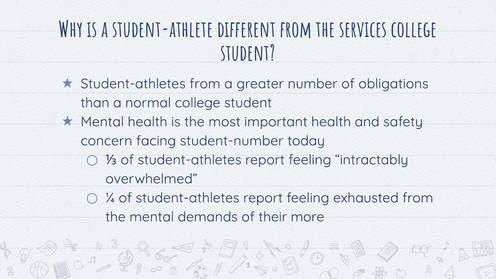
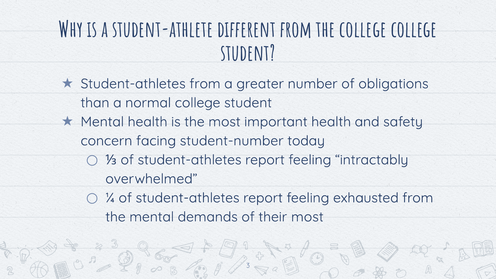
the services: services -> college
their more: more -> most
